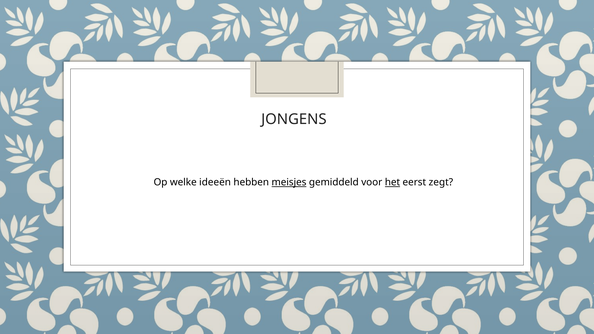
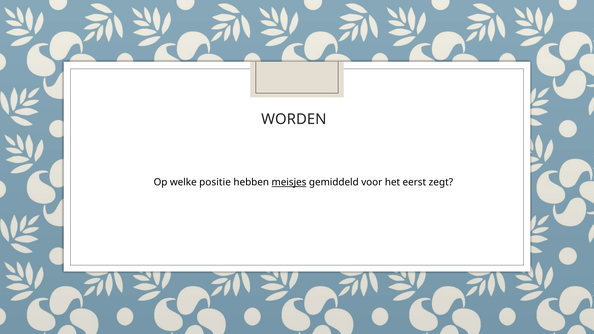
JONGENS: JONGENS -> WORDEN
ideeën: ideeën -> positie
het underline: present -> none
